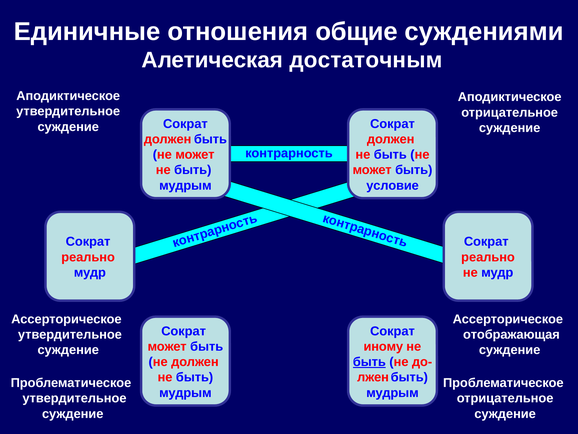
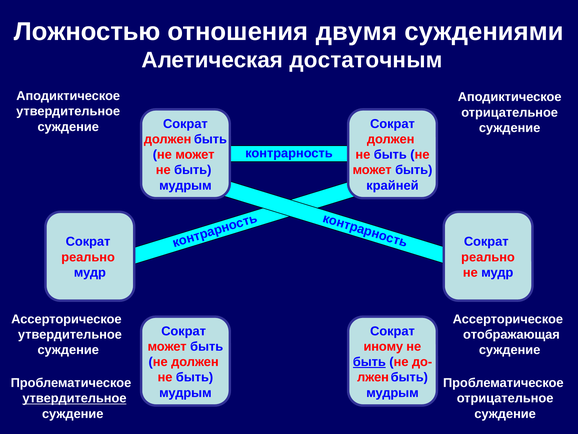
Единичные: Единичные -> Ложностью
общие: общие -> двумя
условие: условие -> крайней
утвердительное at (74, 398) underline: none -> present
